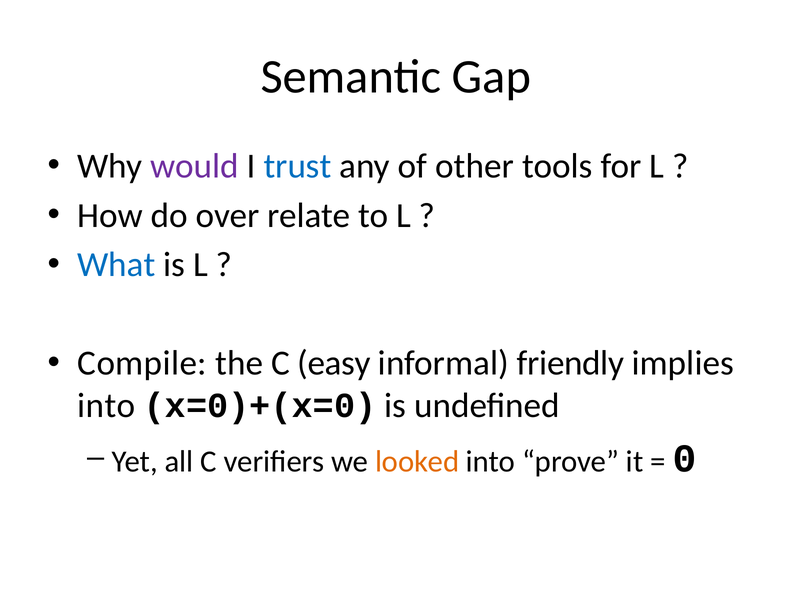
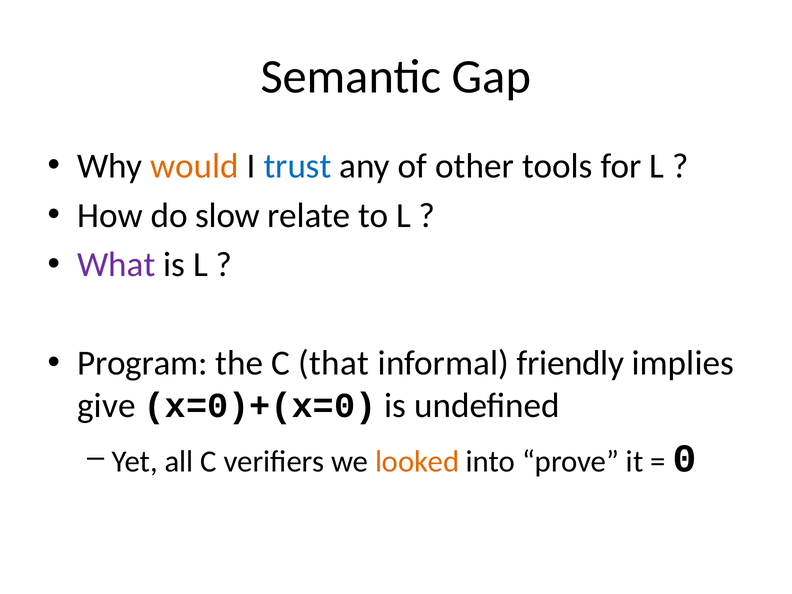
would colour: purple -> orange
over: over -> slow
What colour: blue -> purple
Compile: Compile -> Program
easy: easy -> that
into at (106, 406): into -> give
